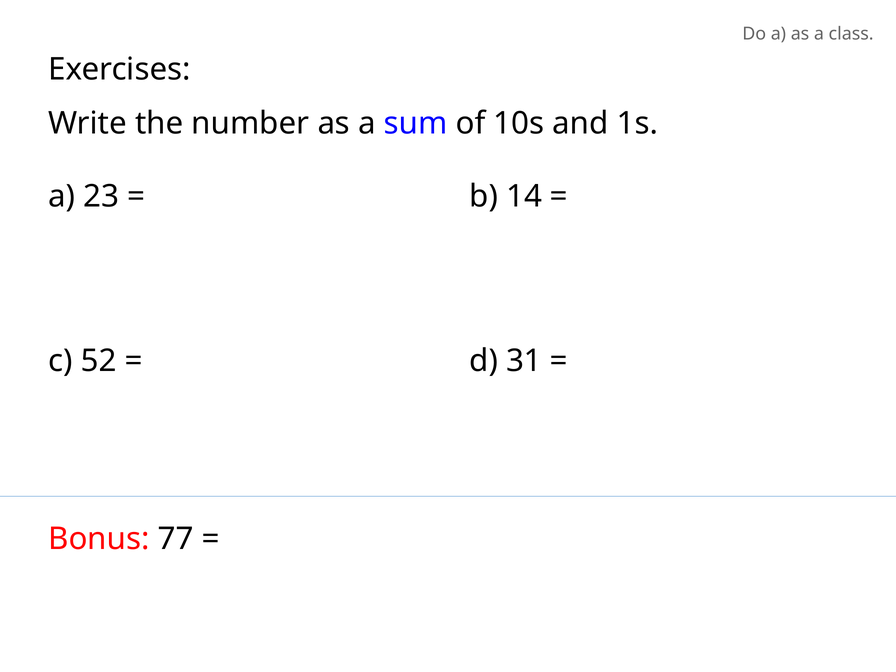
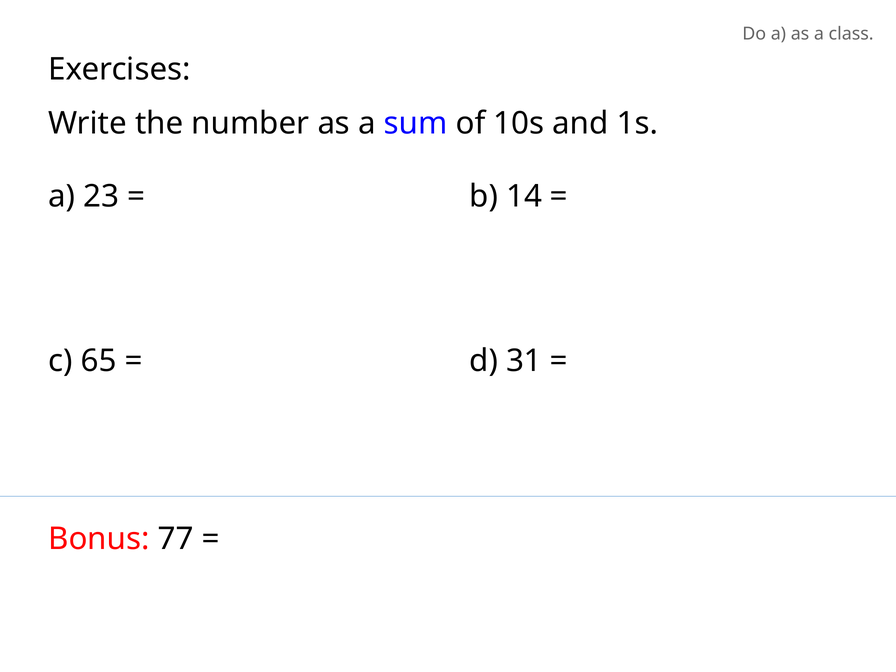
52: 52 -> 65
